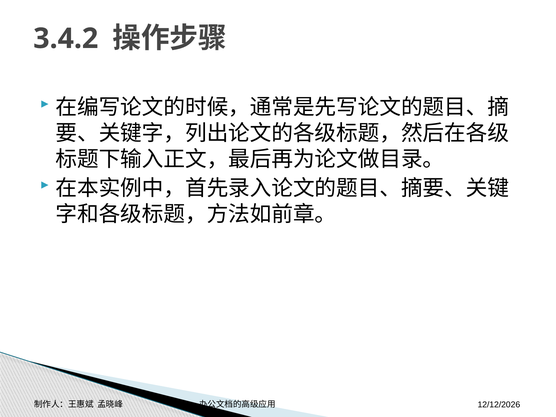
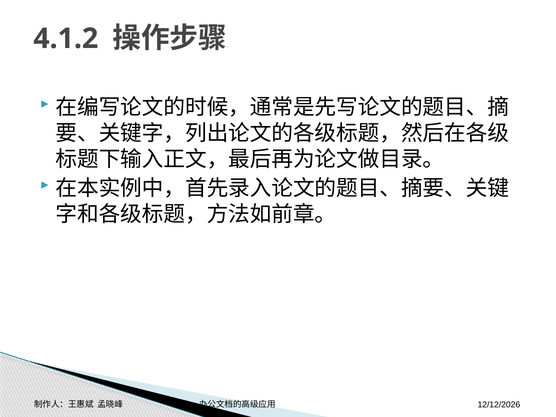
3.4.2: 3.4.2 -> 4.1.2
